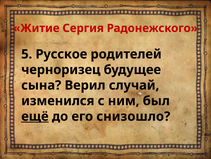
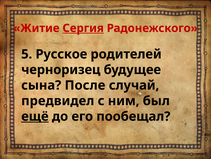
Сергия underline: none -> present
Верил: Верил -> После
изменился: изменился -> предвидел
снизошло: снизошло -> пообещал
